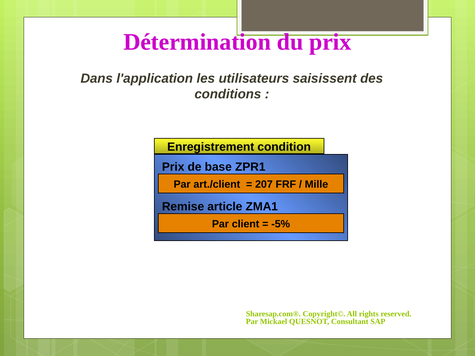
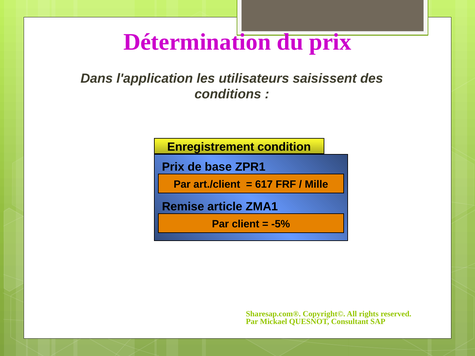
207: 207 -> 617
